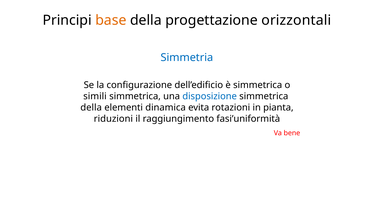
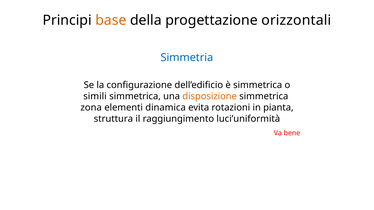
disposizione colour: blue -> orange
della at (91, 108): della -> zona
riduzioni: riduzioni -> struttura
fasi’uniformità: fasi’uniformità -> luci’uniformità
